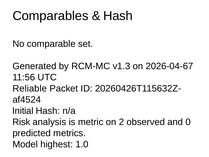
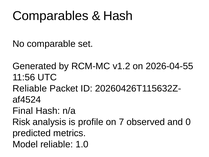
v1.3: v1.3 -> v1.2
2026-04-67: 2026-04-67 -> 2026-04-55
Initial: Initial -> Final
metric: metric -> profile
2: 2 -> 7
Model highest: highest -> reliable
